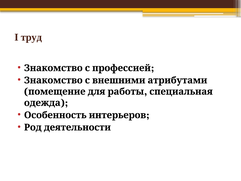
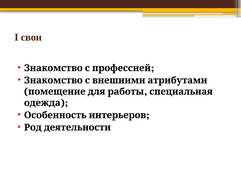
труд: труд -> свои
